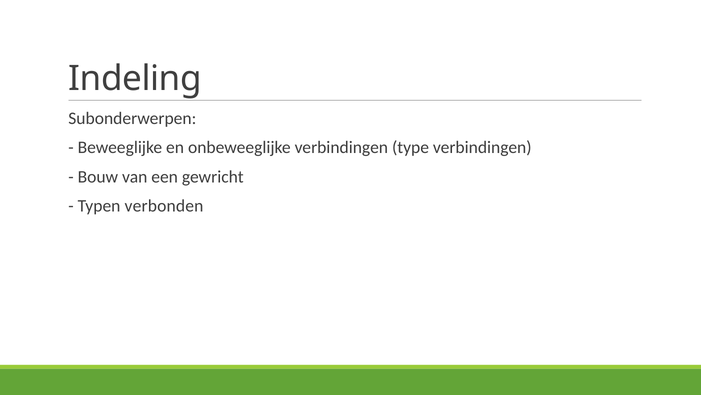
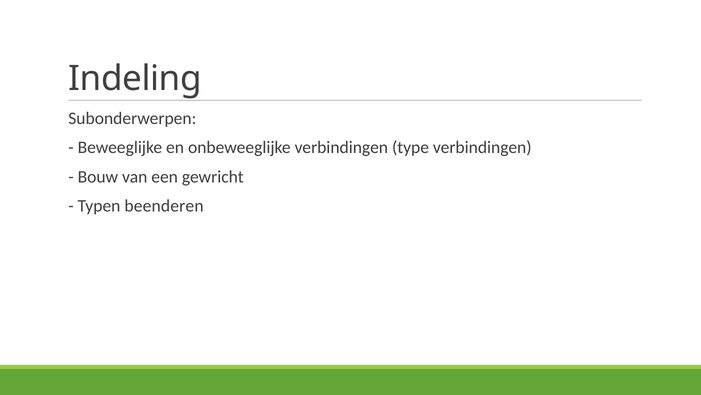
verbonden: verbonden -> beenderen
